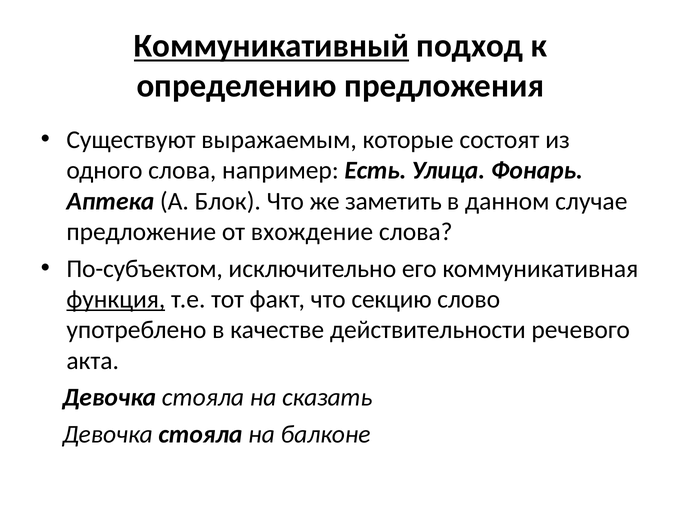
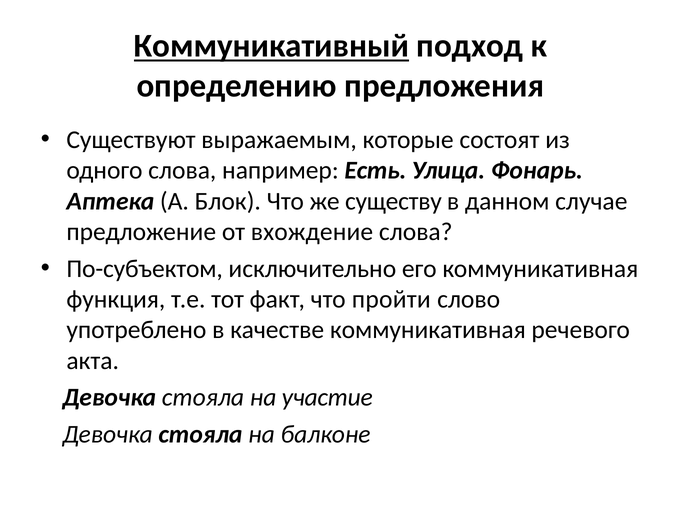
заметить: заметить -> существу
функция underline: present -> none
секцию: секцию -> пройти
качестве действительности: действительности -> коммуникативная
сказать: сказать -> участие
